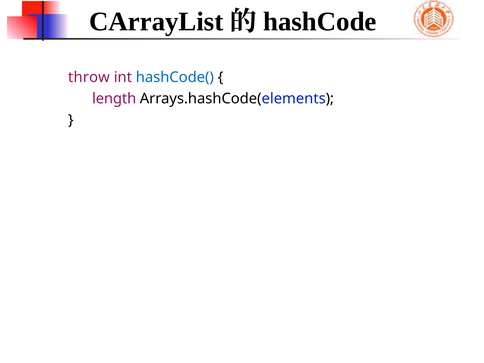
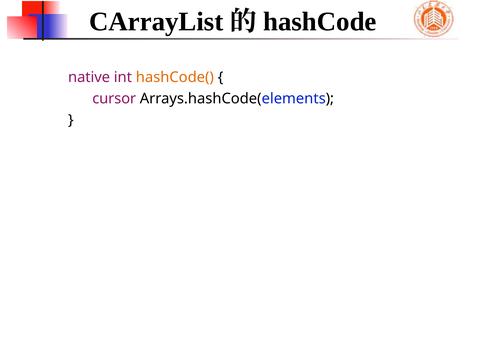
throw: throw -> native
hashCode( colour: blue -> orange
length: length -> cursor
